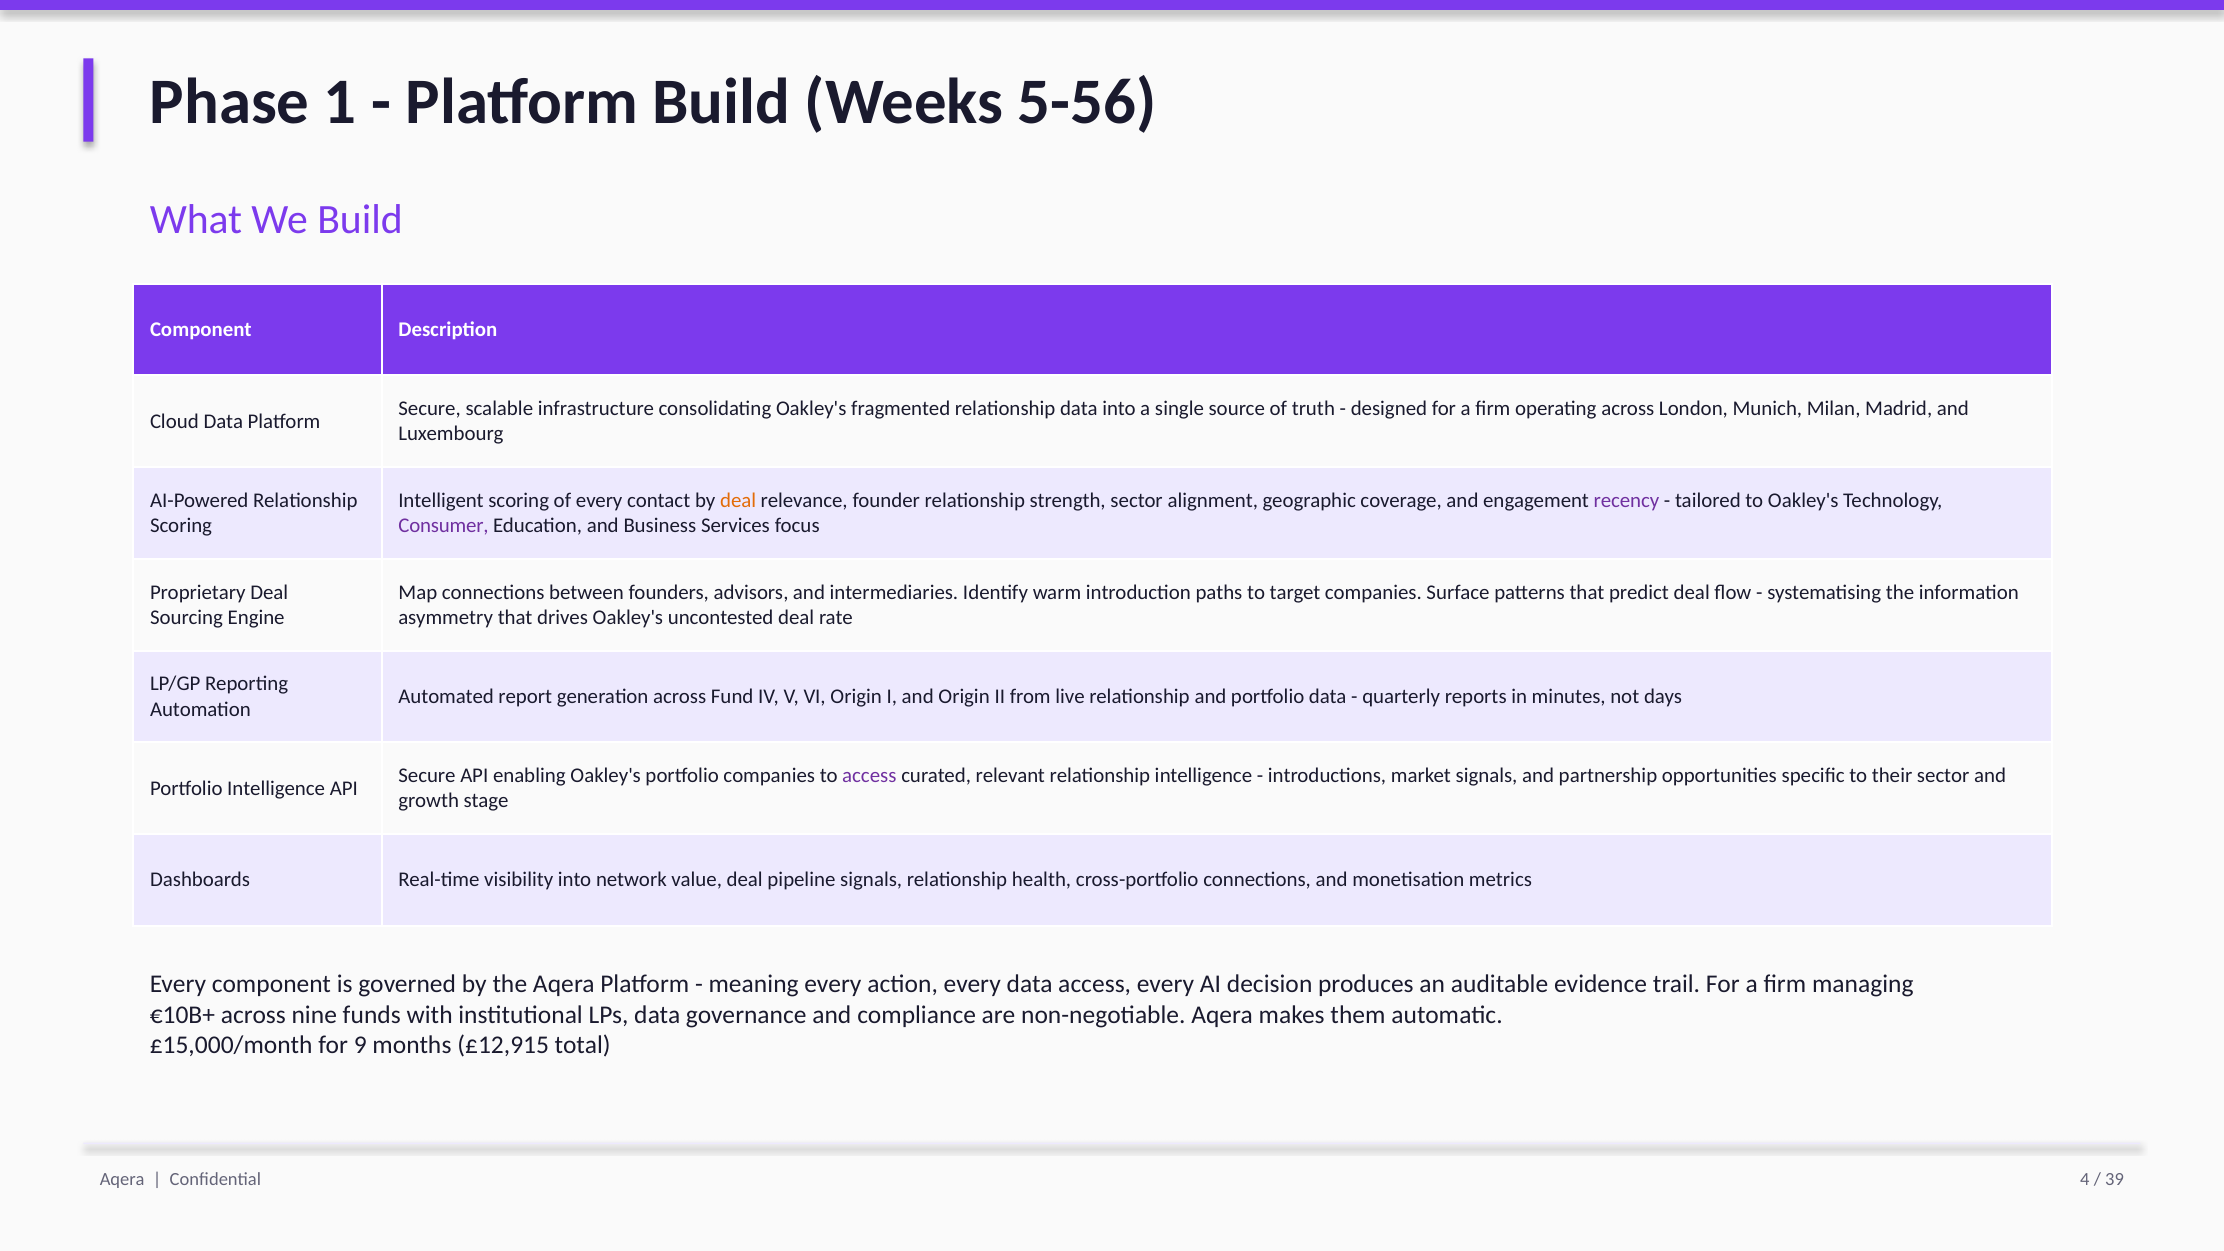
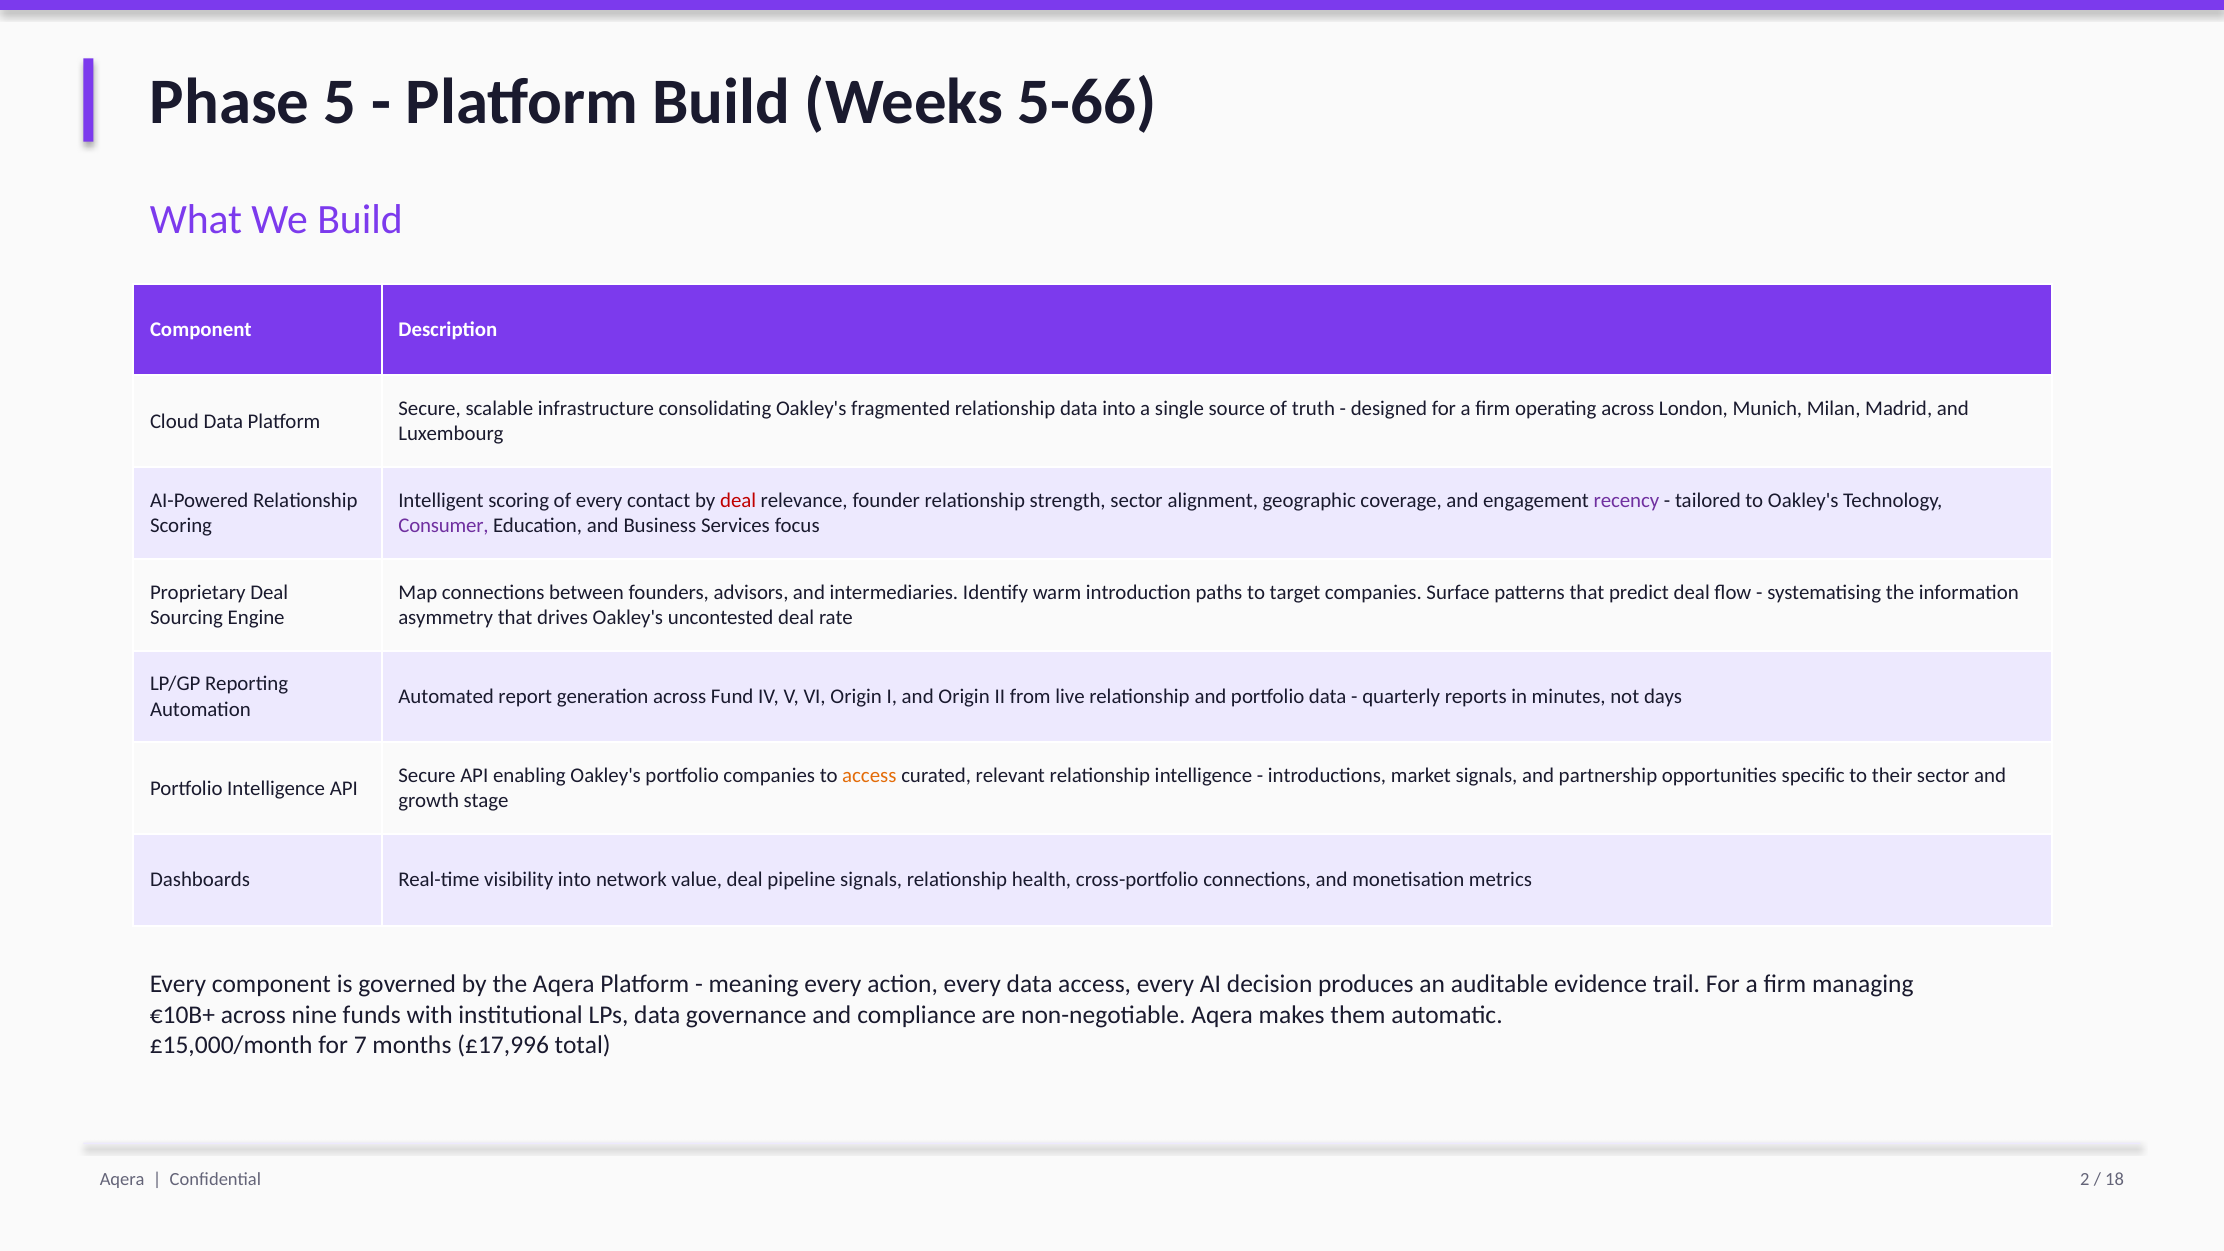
1: 1 -> 5
5-56: 5-56 -> 5-66
deal at (738, 500) colour: orange -> red
access at (869, 776) colour: purple -> orange
9: 9 -> 7
£12,915: £12,915 -> £17,996
4: 4 -> 2
39: 39 -> 18
